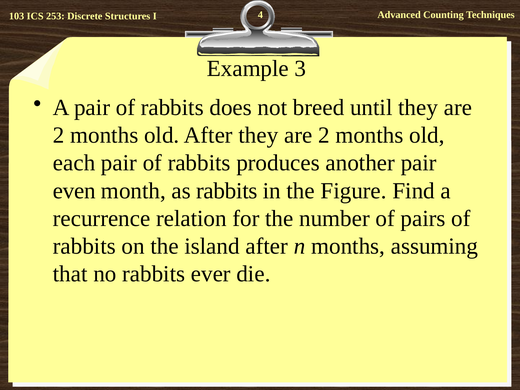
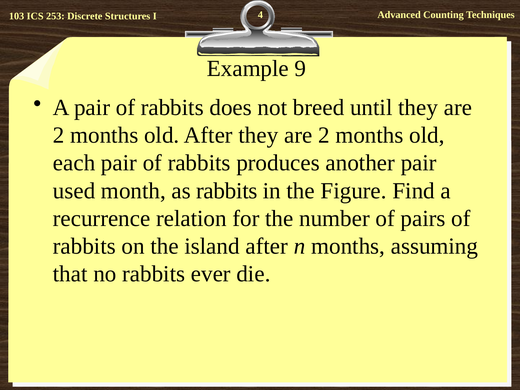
3: 3 -> 9
even: even -> used
